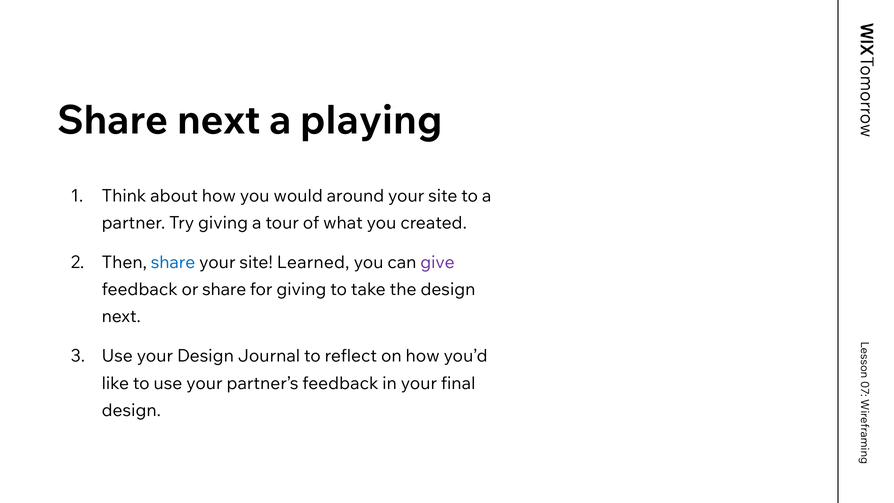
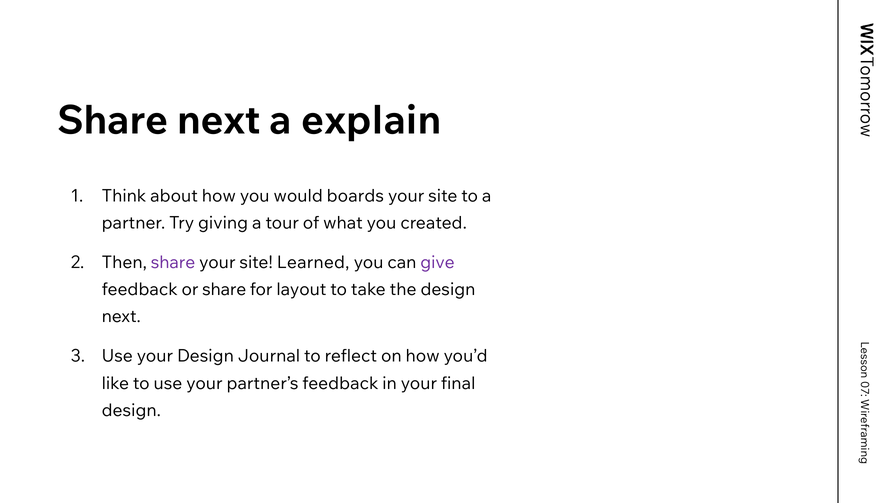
playing: playing -> explain
around: around -> boards
share at (173, 262) colour: blue -> purple
for giving: giving -> layout
